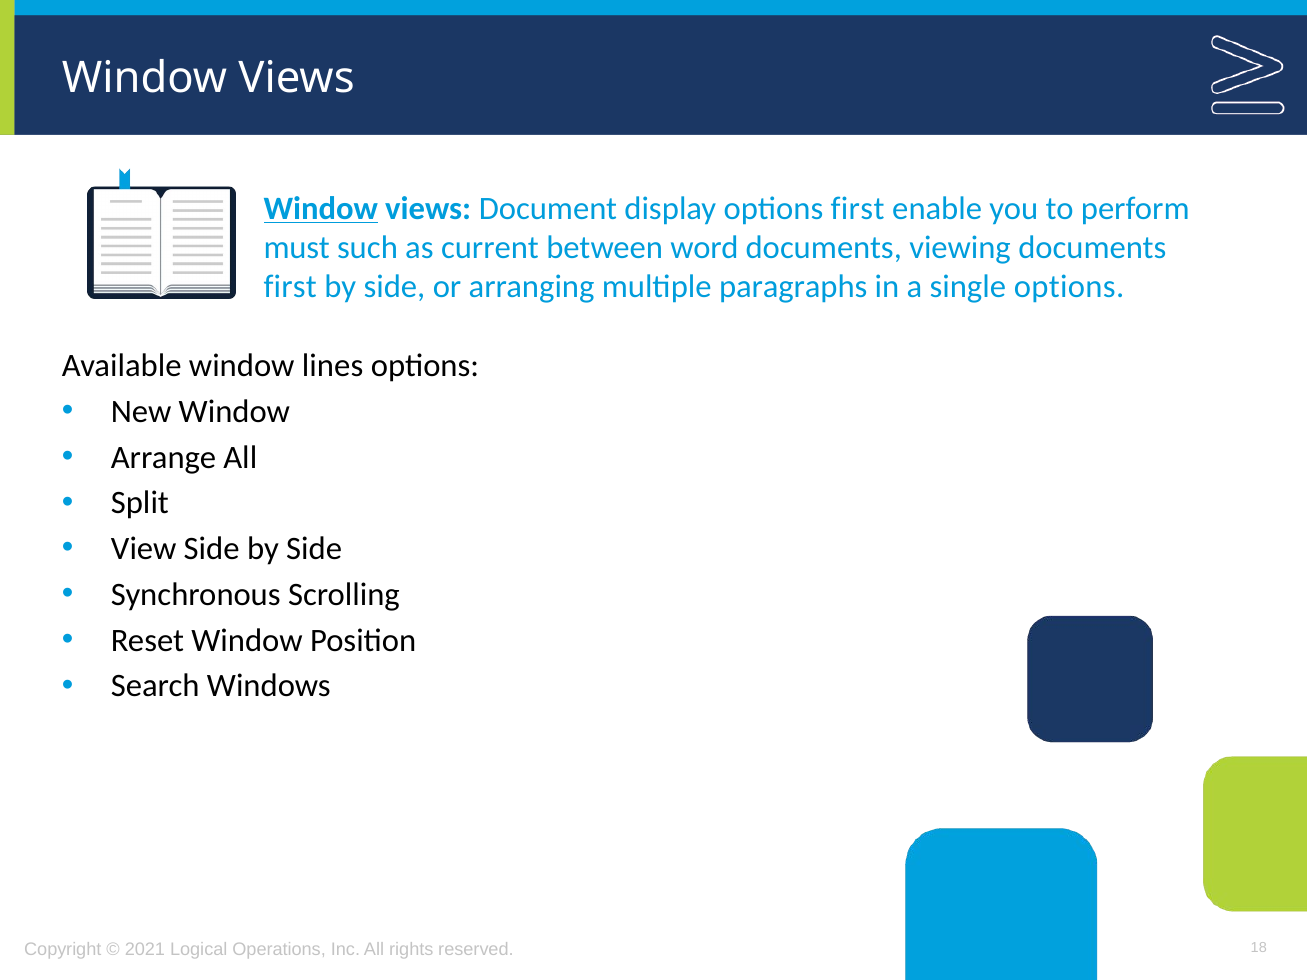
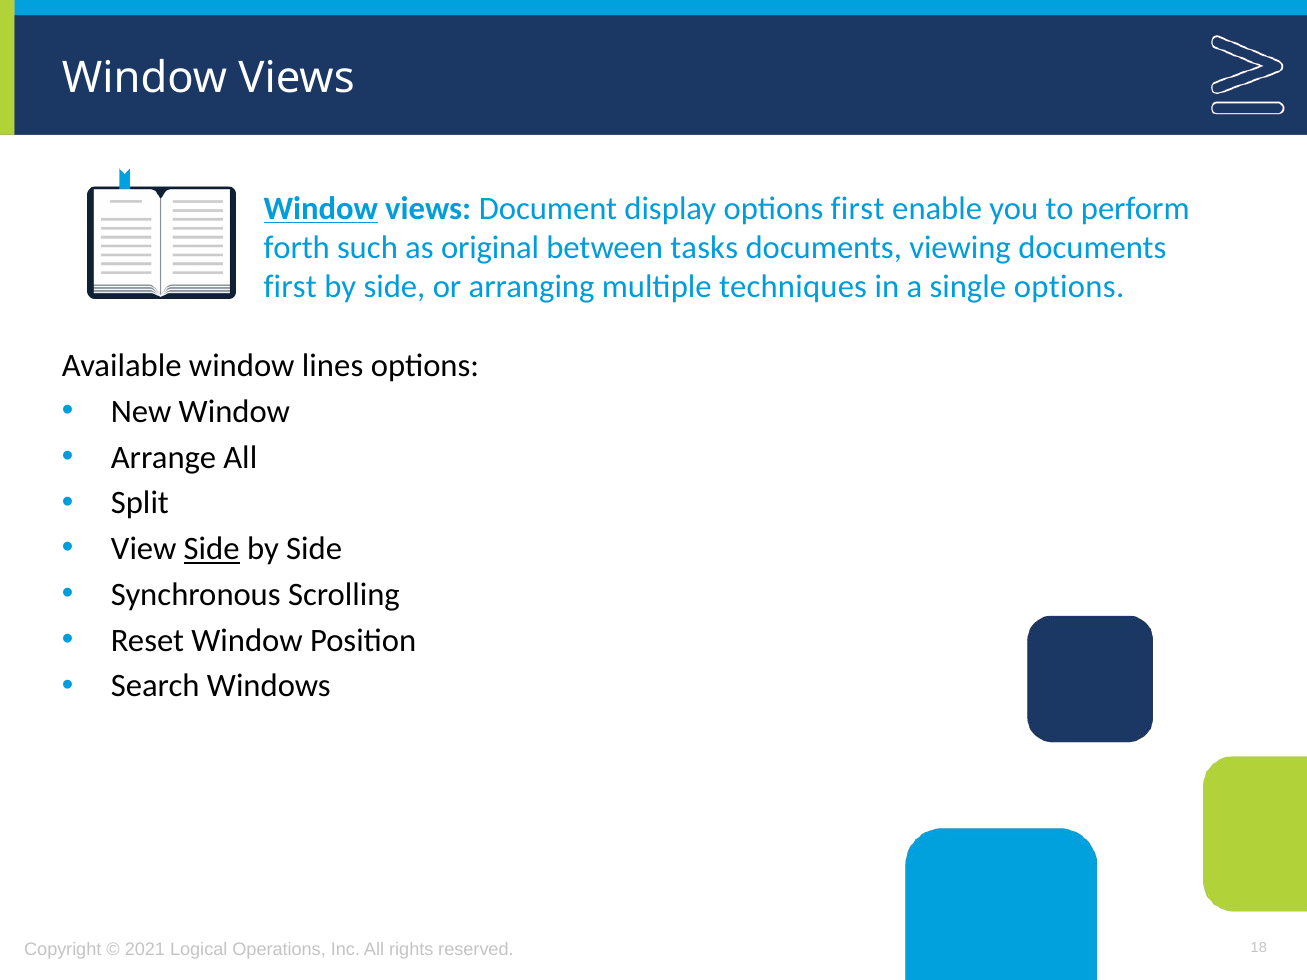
must: must -> forth
current: current -> original
word: word -> tasks
paragraphs: paragraphs -> techniques
Side at (212, 549) underline: none -> present
